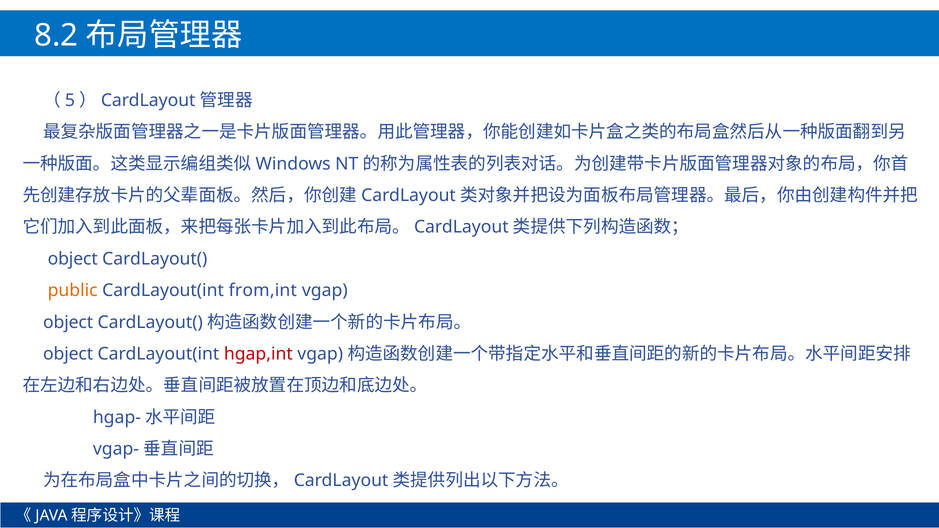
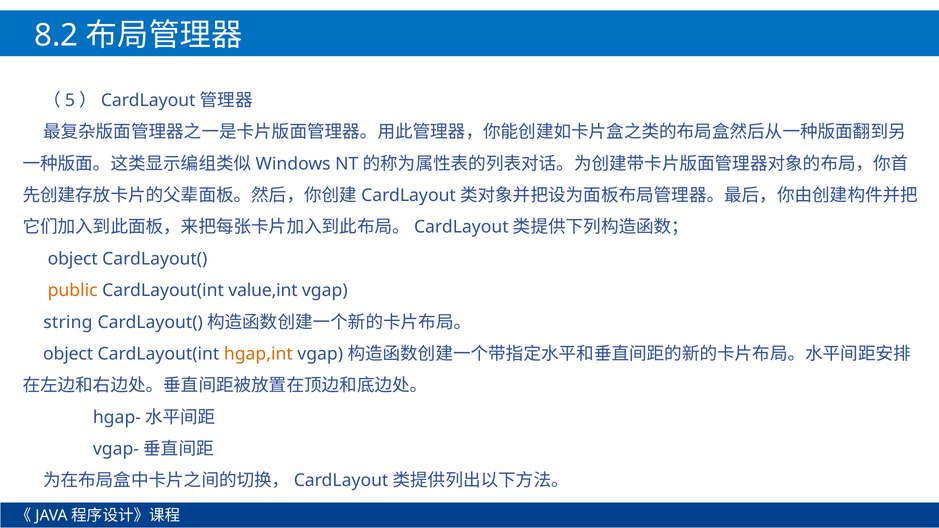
from,int: from,int -> value,int
object at (68, 322): object -> string
hgap,int colour: red -> orange
